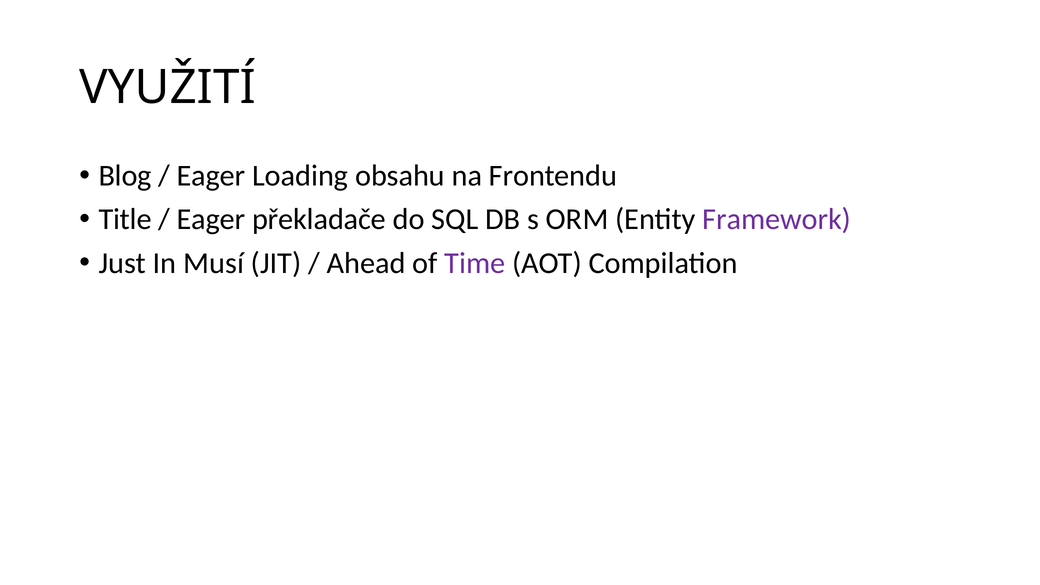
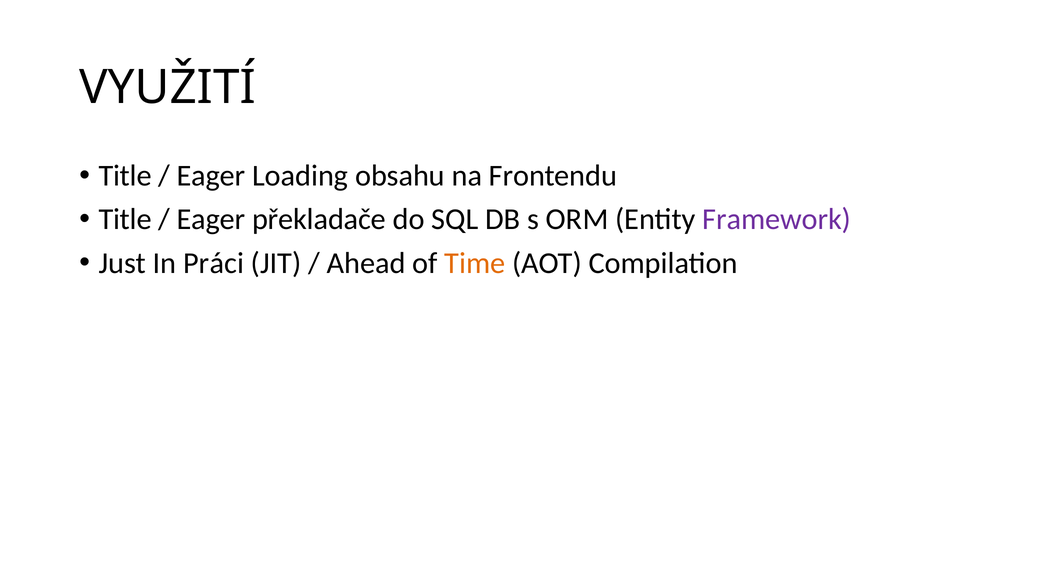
Blog at (125, 176): Blog -> Title
Musí: Musí -> Práci
Time colour: purple -> orange
